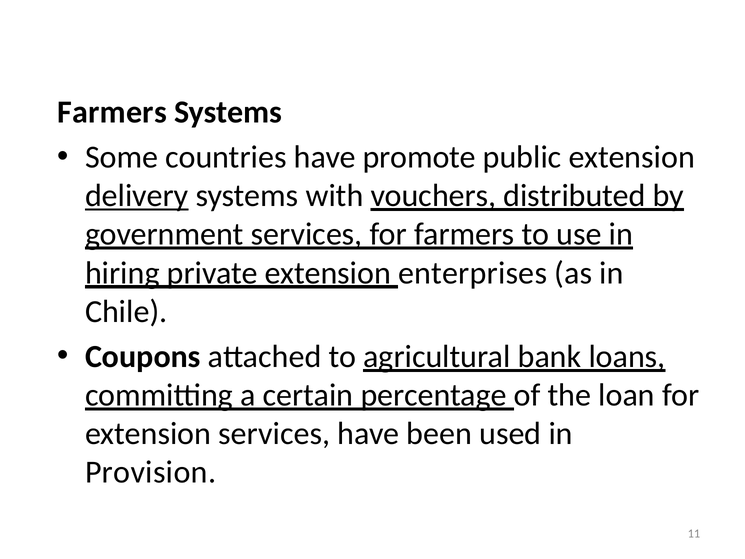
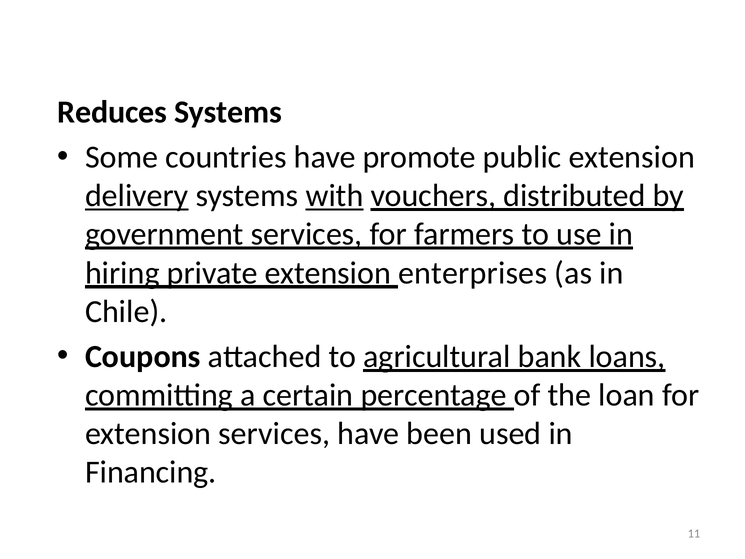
Farmers at (112, 112): Farmers -> Reduces
with underline: none -> present
Provision: Provision -> Financing
